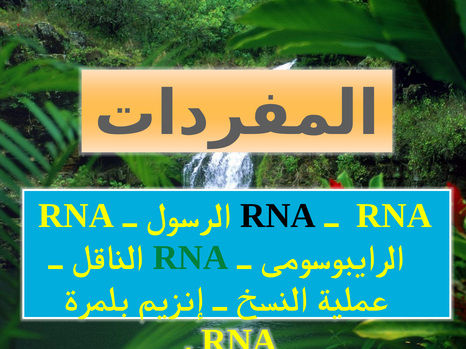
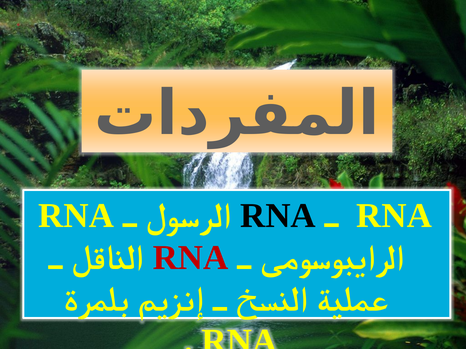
RNA at (191, 258) colour: green -> red
